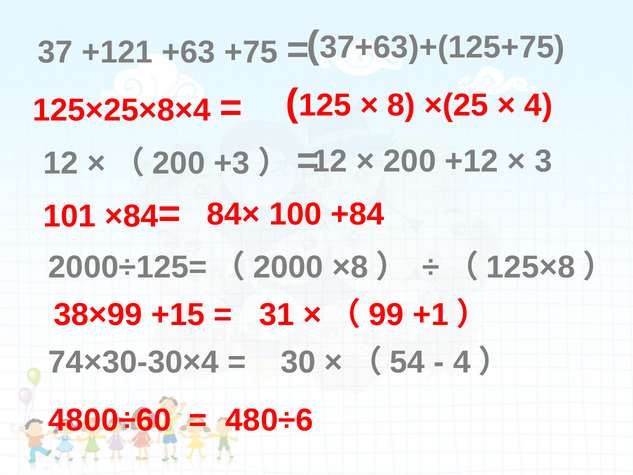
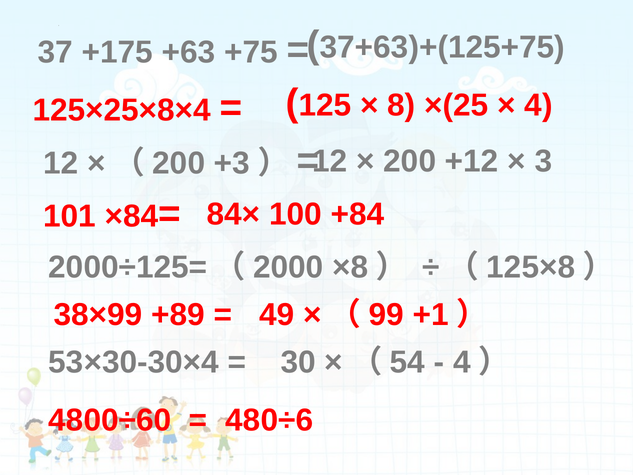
+121: +121 -> +175
+15: +15 -> +89
31: 31 -> 49
74×30-30×4: 74×30-30×4 -> 53×30-30×4
